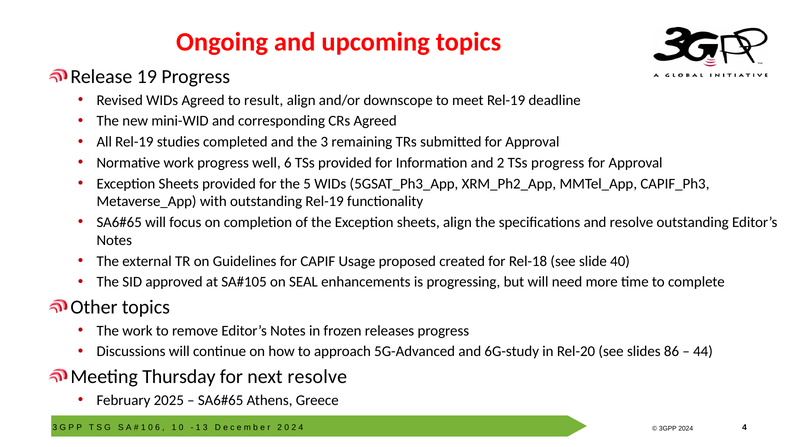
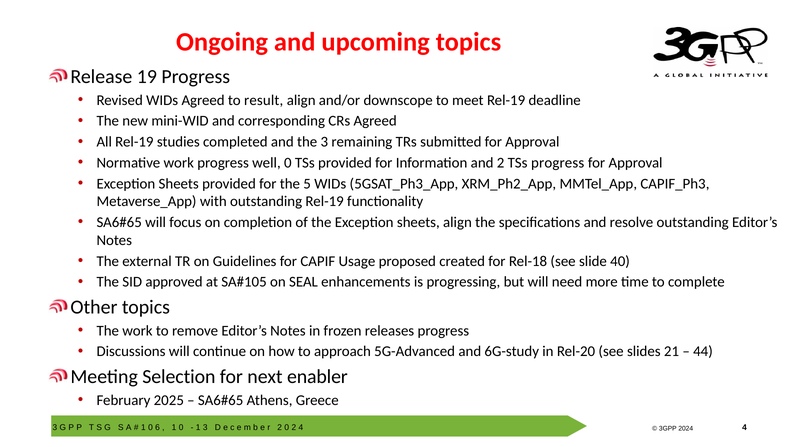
well 6: 6 -> 0
86: 86 -> 21
Thursday: Thursday -> Selection
next resolve: resolve -> enabler
